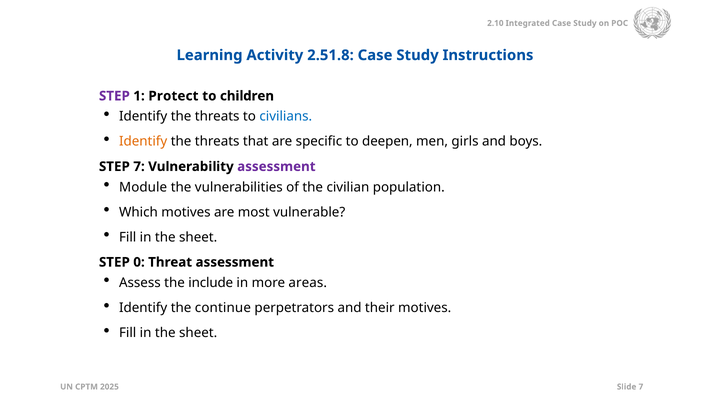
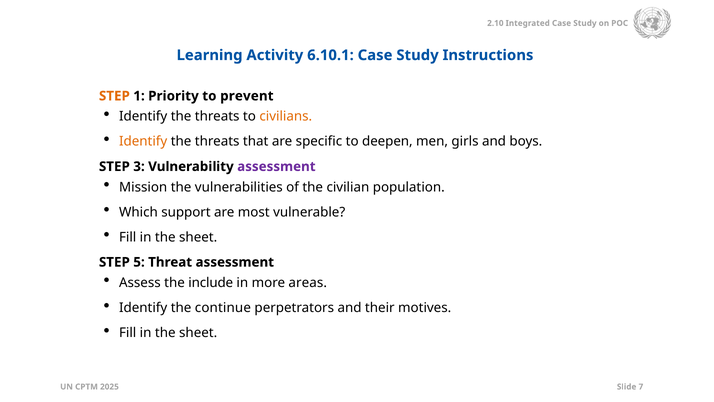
2.51.8: 2.51.8 -> 6.10.1
STEP at (114, 96) colour: purple -> orange
Protect: Protect -> Priority
children: children -> prevent
civilians colour: blue -> orange
STEP 7: 7 -> 3
Module: Module -> Mission
Which motives: motives -> support
0: 0 -> 5
